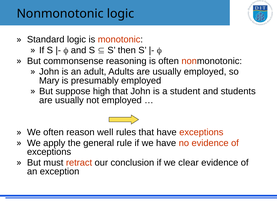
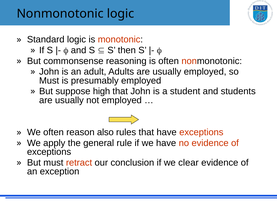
Mary at (49, 80): Mary -> Must
well: well -> also
